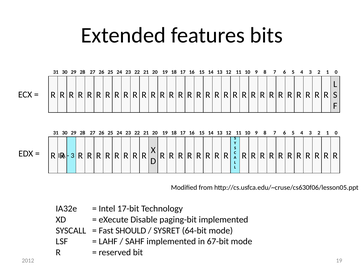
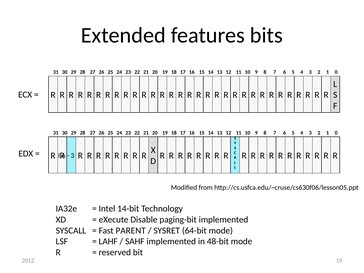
17-bit: 17-bit -> 14-bit
SHOULD: SHOULD -> PARENT
67-bit: 67-bit -> 48-bit
